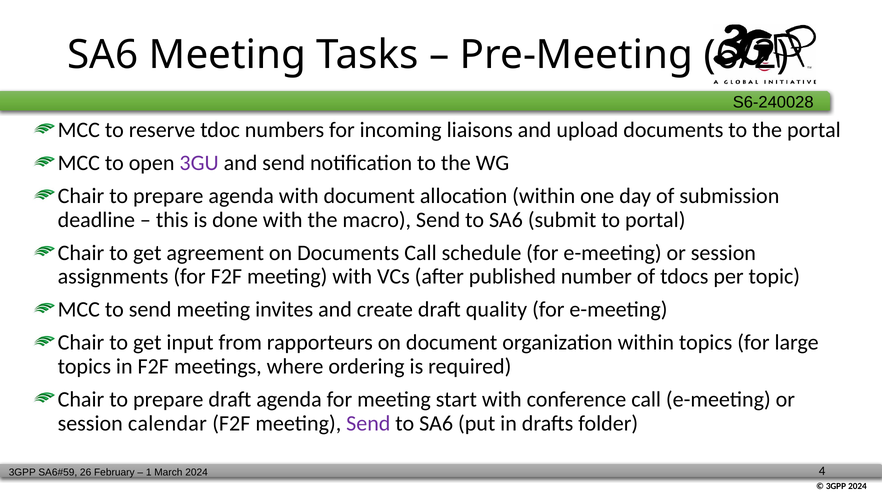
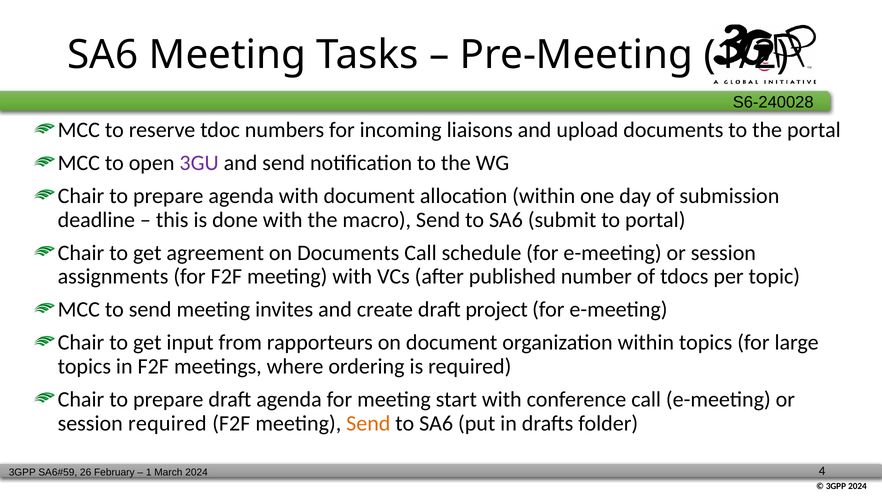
6/2: 6/2 -> 1/2
quality: quality -> project
session calendar: calendar -> required
Send at (368, 423) colour: purple -> orange
